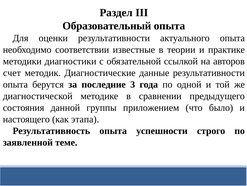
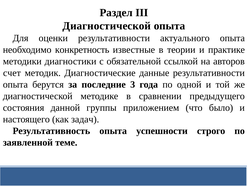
Образовательный at (107, 26): Образовательный -> Диагностической
соответствии: соответствии -> конкретность
этапа: этапа -> задач
